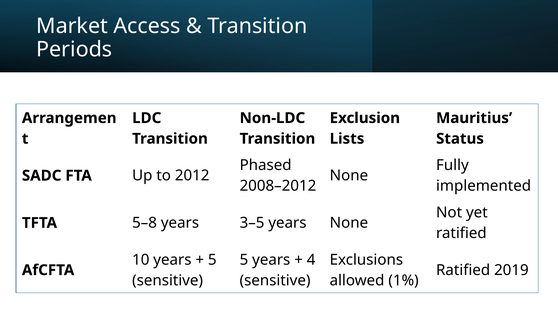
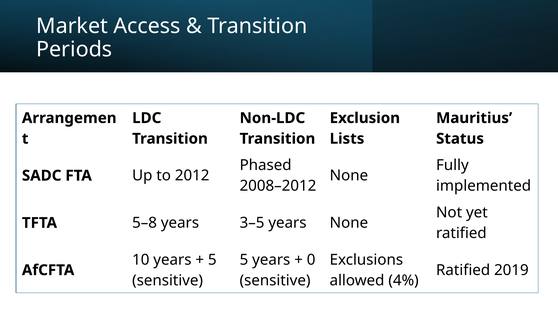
4: 4 -> 0
1%: 1% -> 4%
